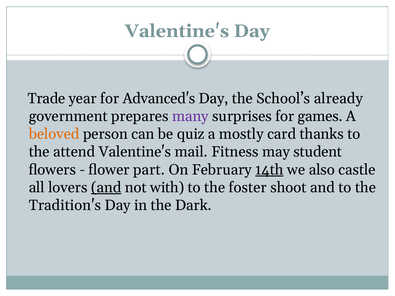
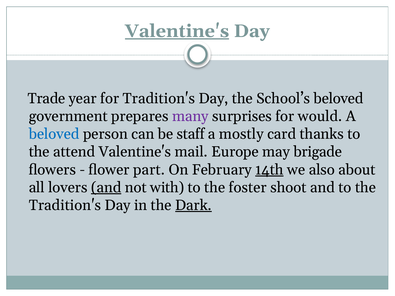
Valentine's at (177, 31) underline: none -> present
for Advanced's: Advanced's -> Tradition's
School’s already: already -> beloved
games: games -> would
beloved at (54, 134) colour: orange -> blue
quiz: quiz -> staff
Fitness: Fitness -> Europe
student: student -> brigade
castle: castle -> about
Dark underline: none -> present
